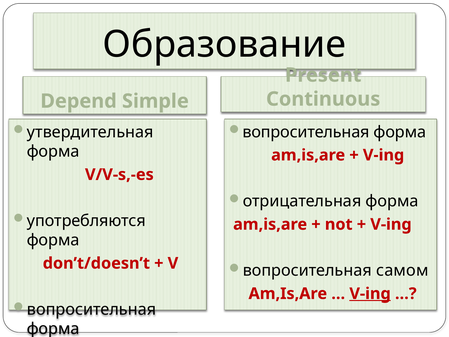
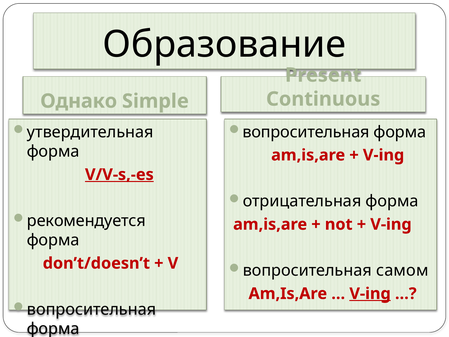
Depend: Depend -> Однако
V/V-s,-es underline: none -> present
употребляются: употребляются -> рекомендуется
